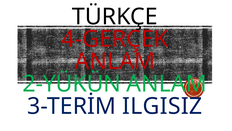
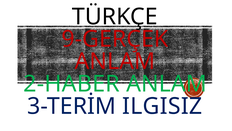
4-GERÇEK: 4-GERÇEK -> 9-GERÇEK
2-YÜKÜN: 2-YÜKÜN -> 2-HABER
